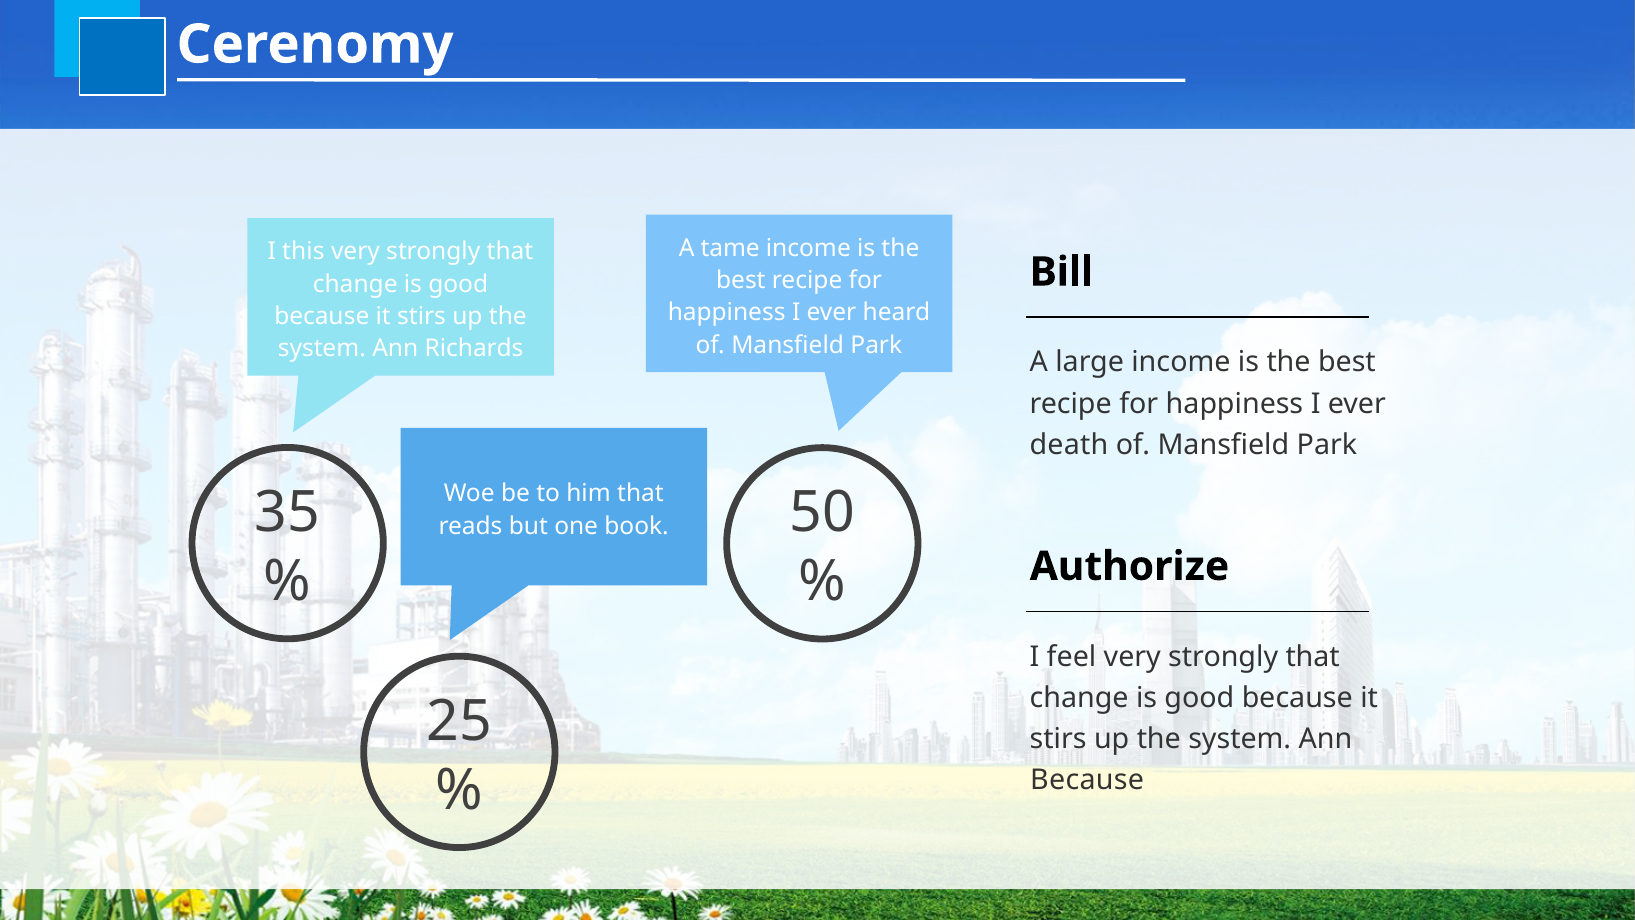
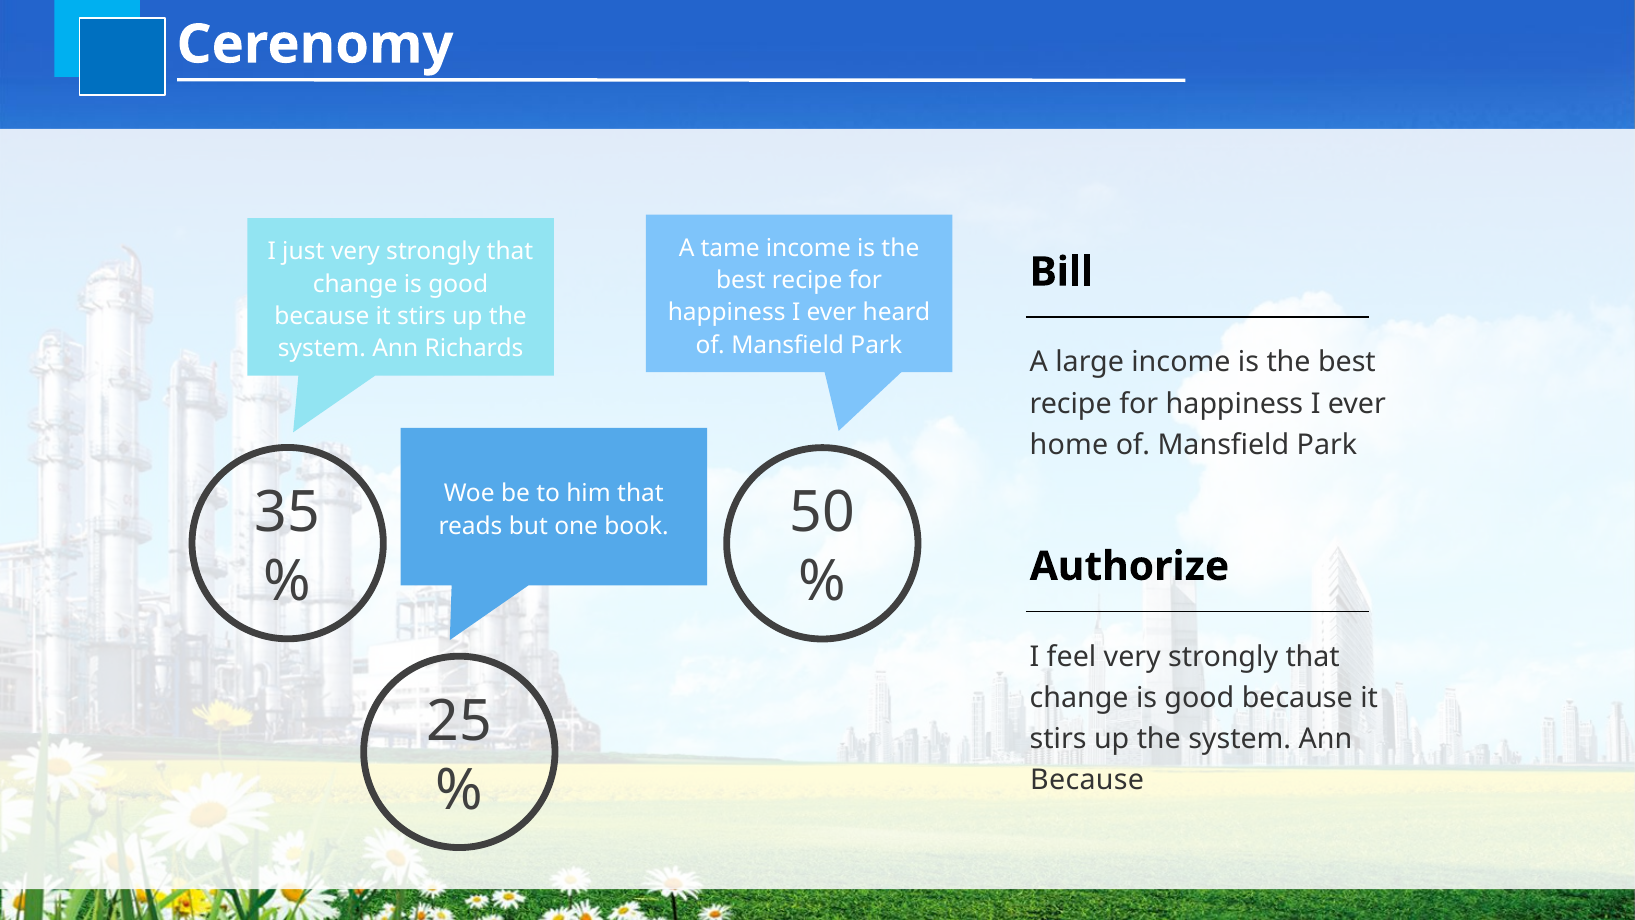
this: this -> just
death: death -> home
